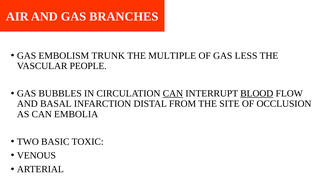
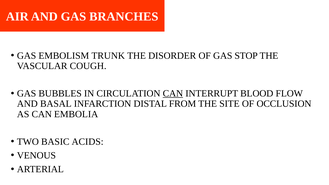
MULTIPLE: MULTIPLE -> DISORDER
LESS: LESS -> STOP
PEOPLE: PEOPLE -> COUGH
BLOOD underline: present -> none
TOXIC: TOXIC -> ACIDS
